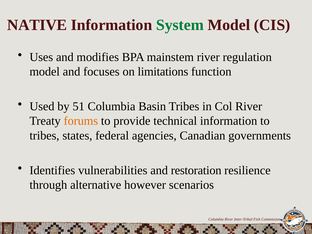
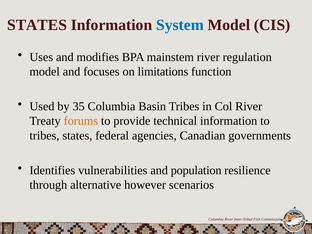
NATIVE at (37, 25): NATIVE -> STATES
System colour: green -> blue
51: 51 -> 35
restoration: restoration -> population
